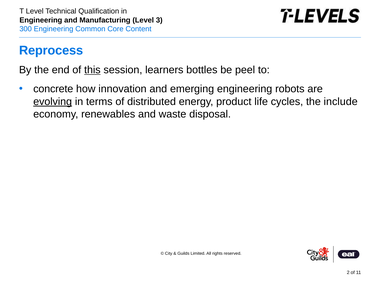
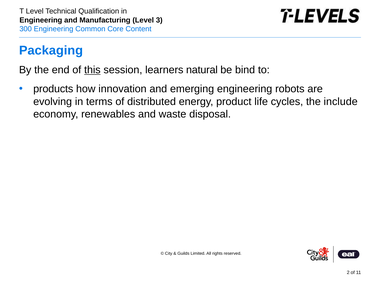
Reprocess: Reprocess -> Packaging
bottles: bottles -> natural
peel: peel -> bind
concrete: concrete -> products
evolving underline: present -> none
